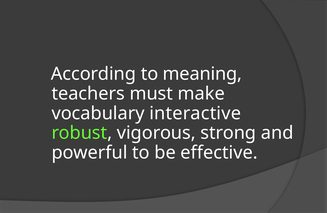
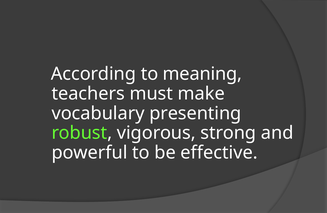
interactive: interactive -> presenting
